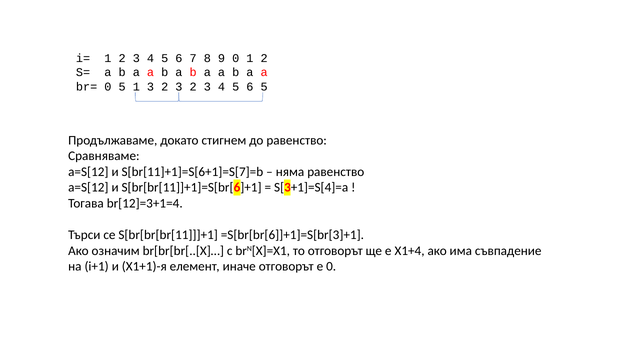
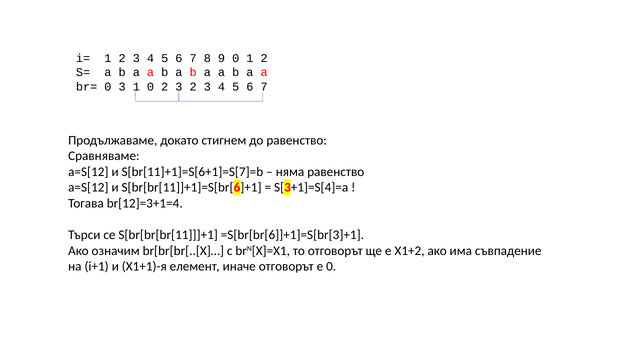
0 5: 5 -> 3
1 3: 3 -> 0
5 at (264, 87): 5 -> 7
X1+4: X1+4 -> X1+2
